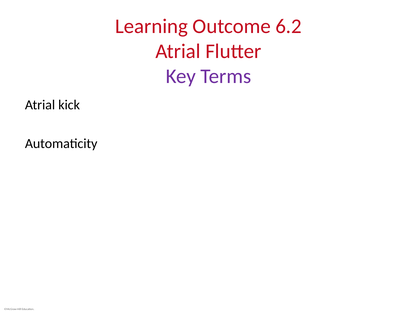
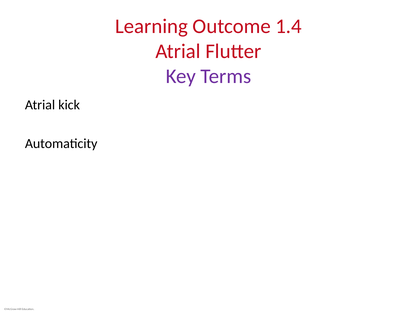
6.2: 6.2 -> 1.4
